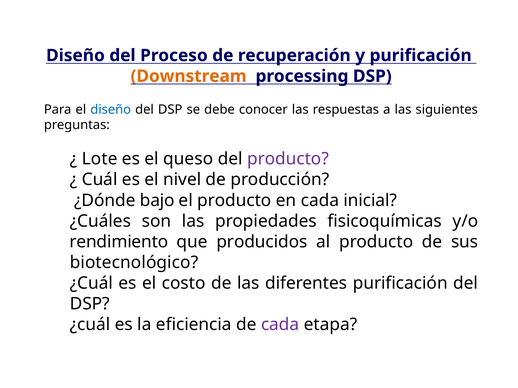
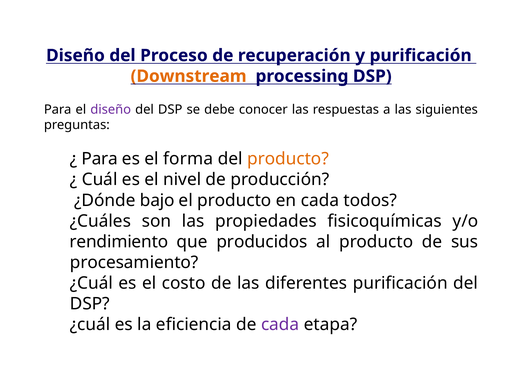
diseño at (111, 110) colour: blue -> purple
Lote at (100, 159): Lote -> Para
queso: queso -> forma
producto at (288, 159) colour: purple -> orange
inicial: inicial -> todos
biotecnológico: biotecnológico -> procesamiento
